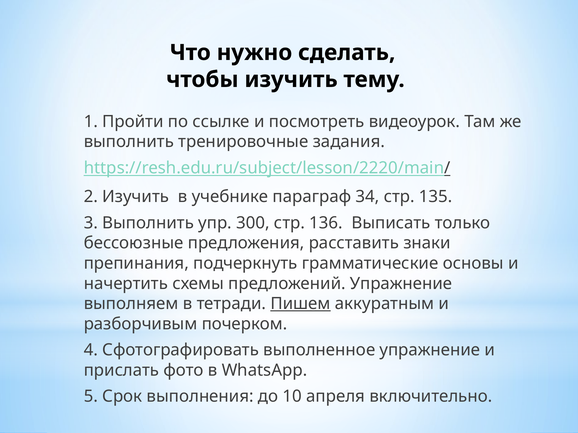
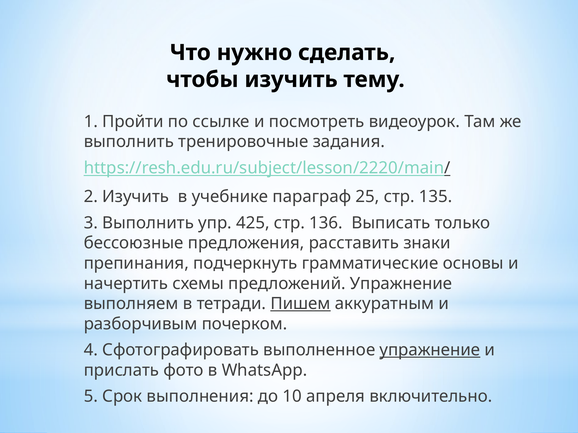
34: 34 -> 25
300: 300 -> 425
упражнение at (430, 350) underline: none -> present
